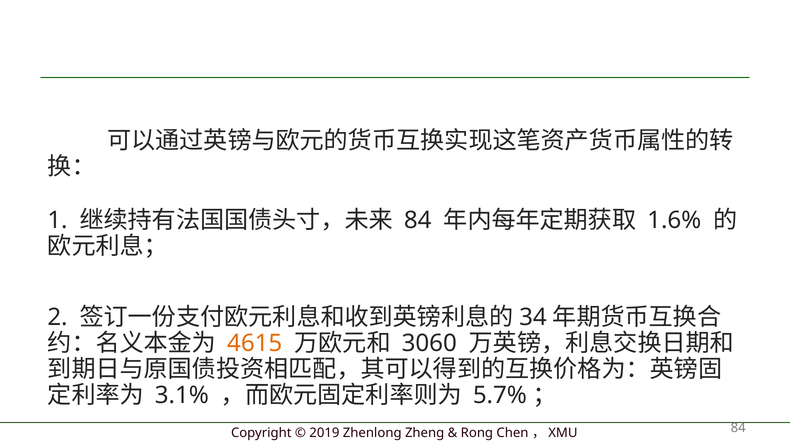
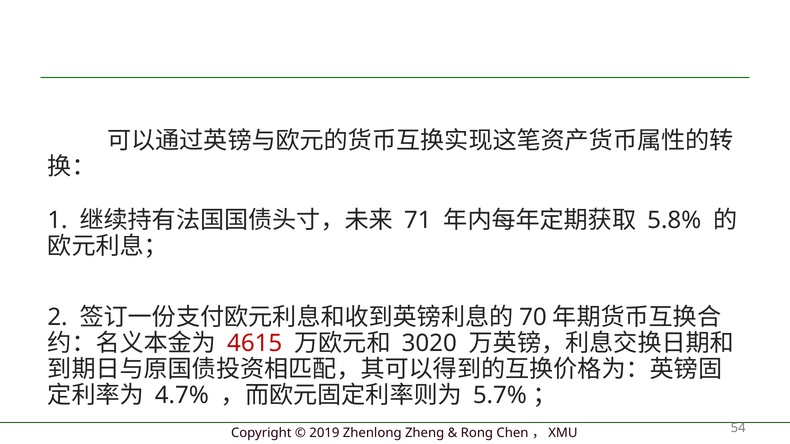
84 at (418, 221): 84 -> 71
1.6%: 1.6% -> 5.8%
34: 34 -> 70
4615 colour: orange -> red
3060: 3060 -> 3020
3.1%: 3.1% -> 4.7%
84 at (738, 428): 84 -> 54
